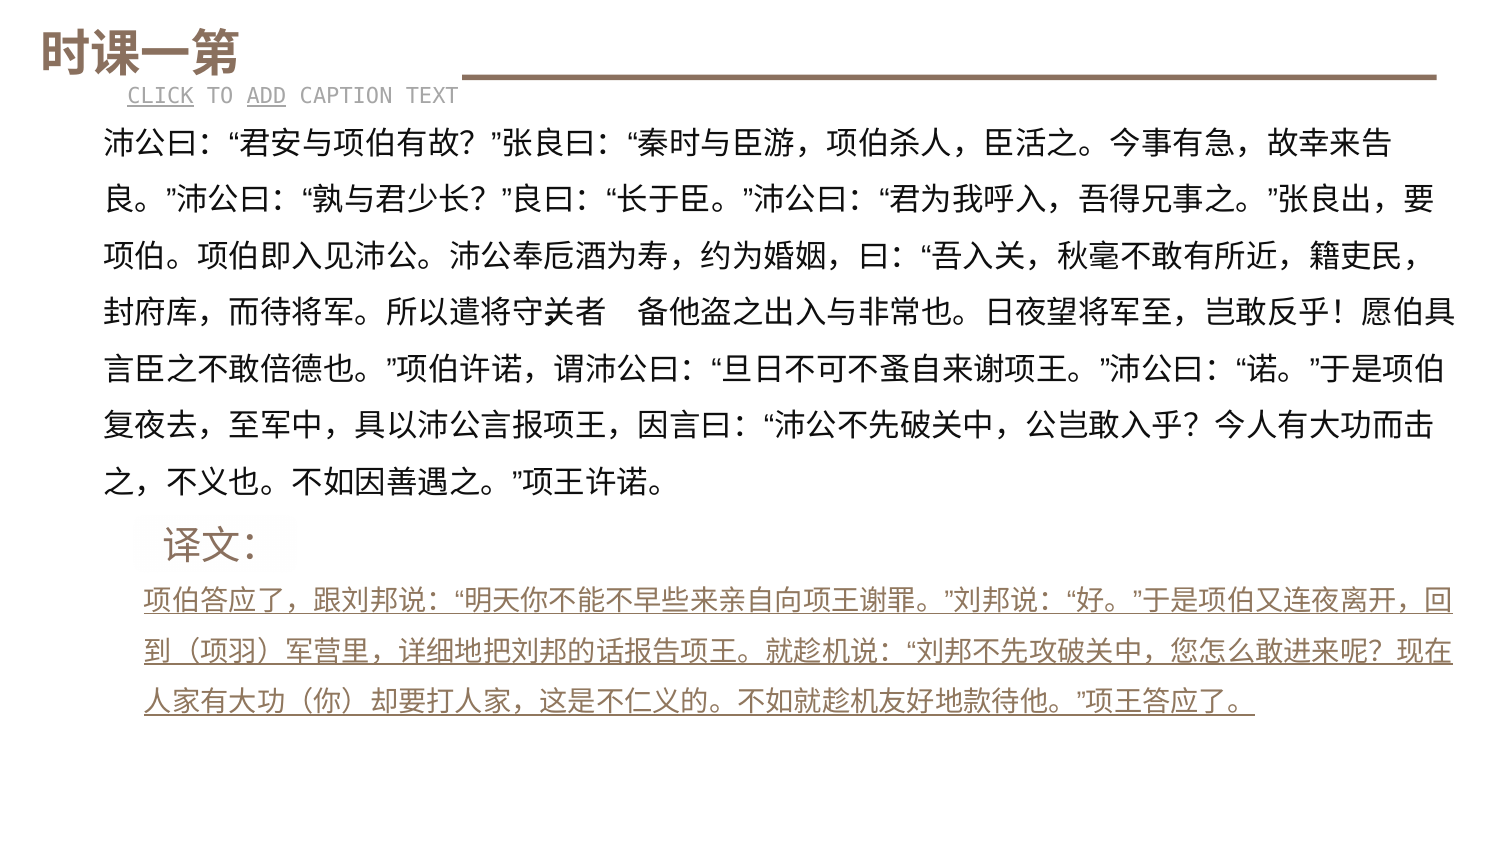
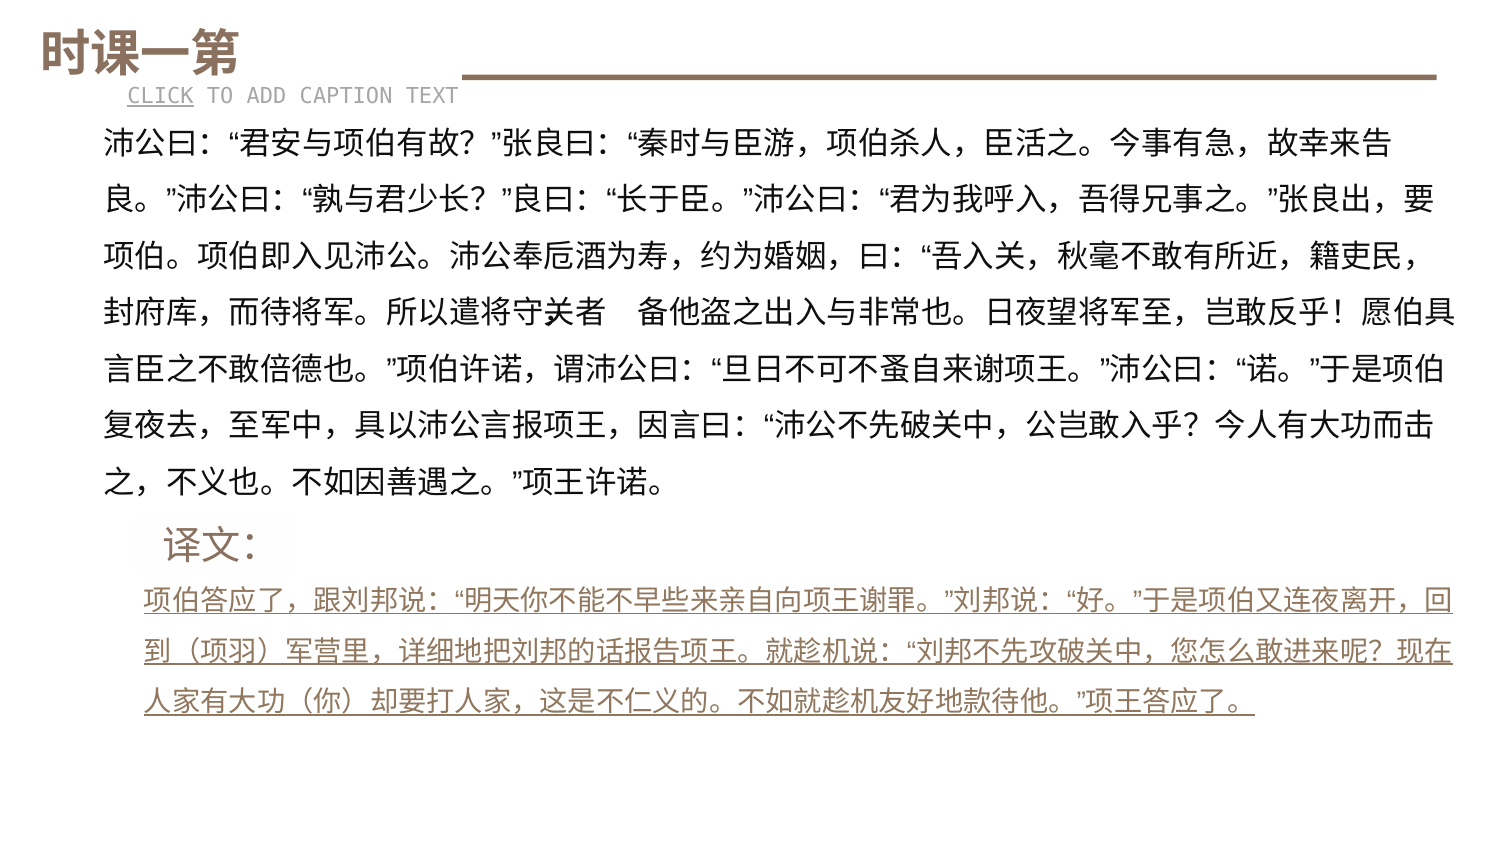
ADD underline: present -> none
